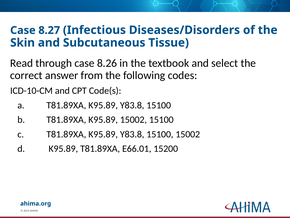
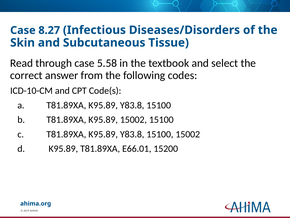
8.26: 8.26 -> 5.58
